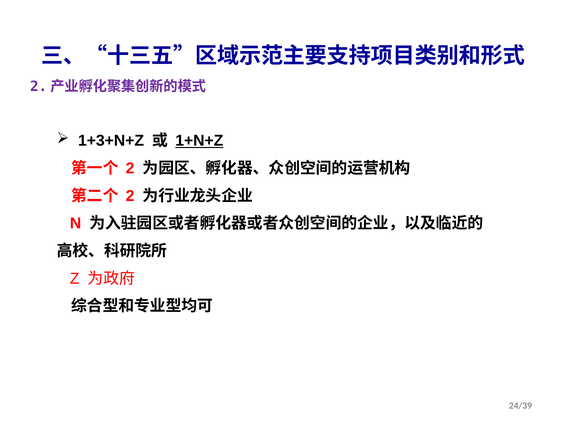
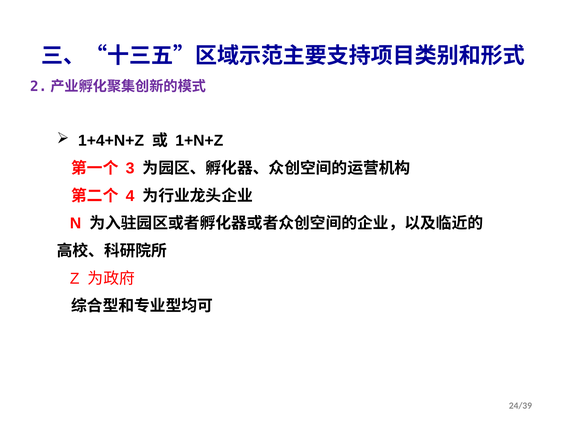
1+3+N+Z: 1+3+N+Z -> 1+4+N+Z
1+N+Z underline: present -> none
2 at (130, 168): 2 -> 3
2 at (130, 196): 2 -> 4
